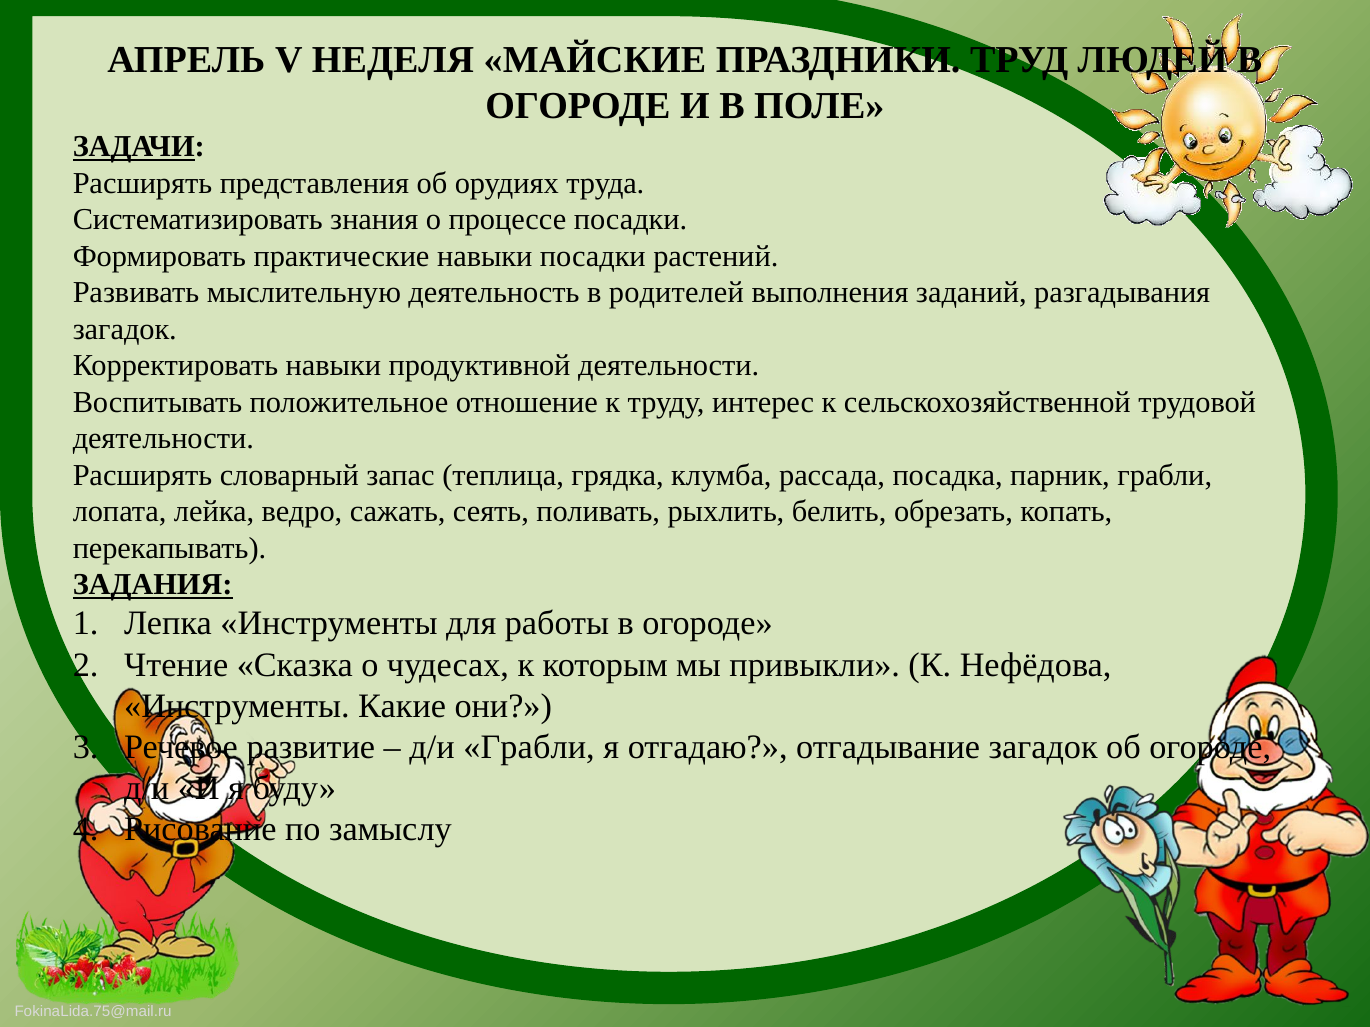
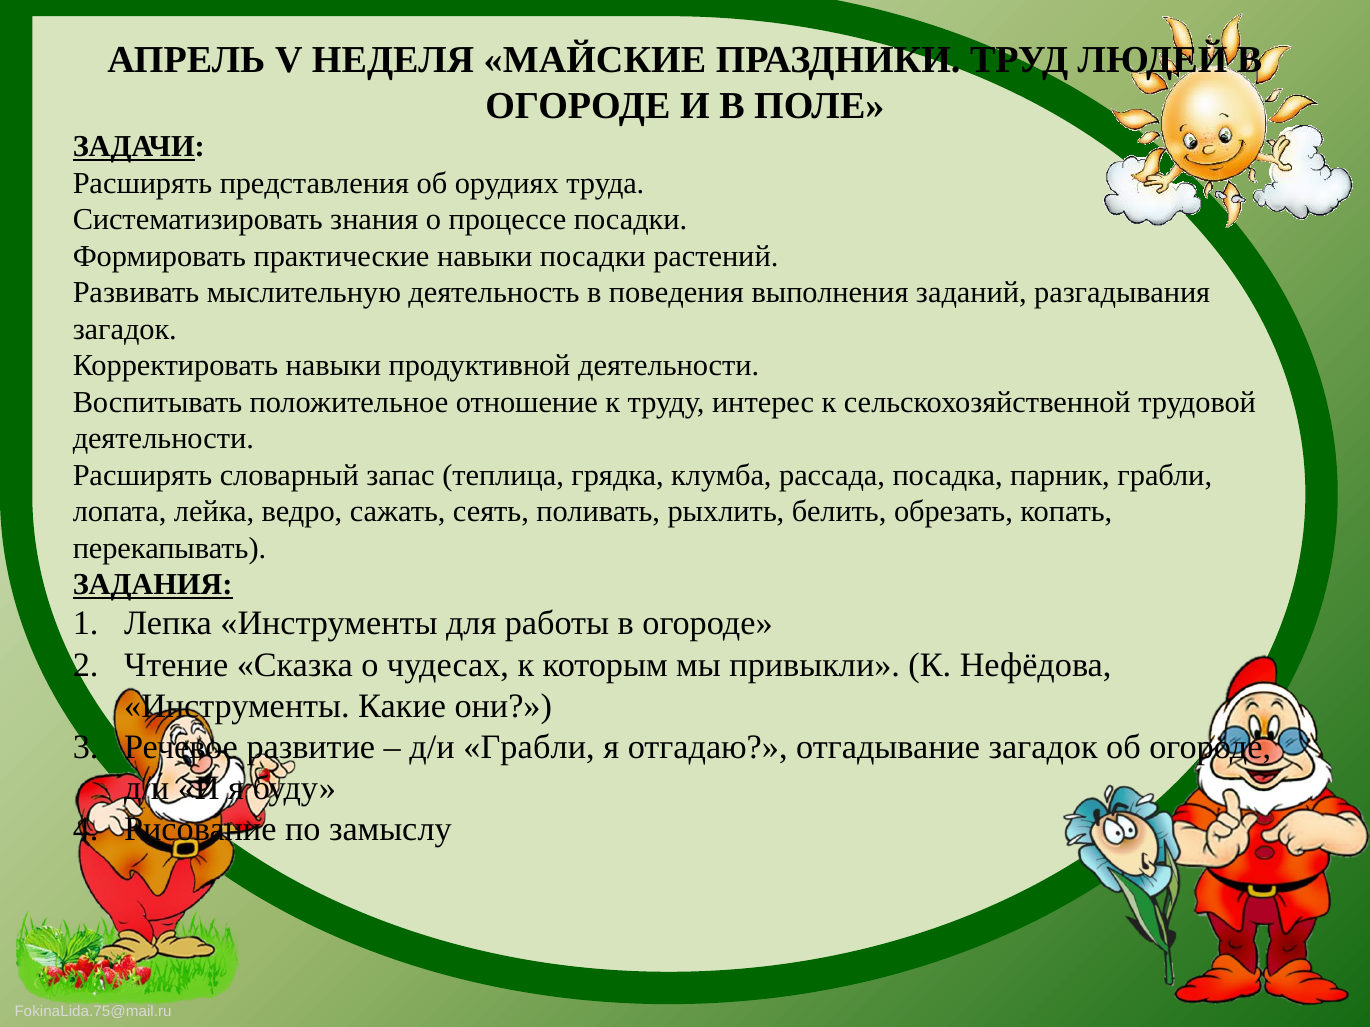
родителей: родителей -> поведения
